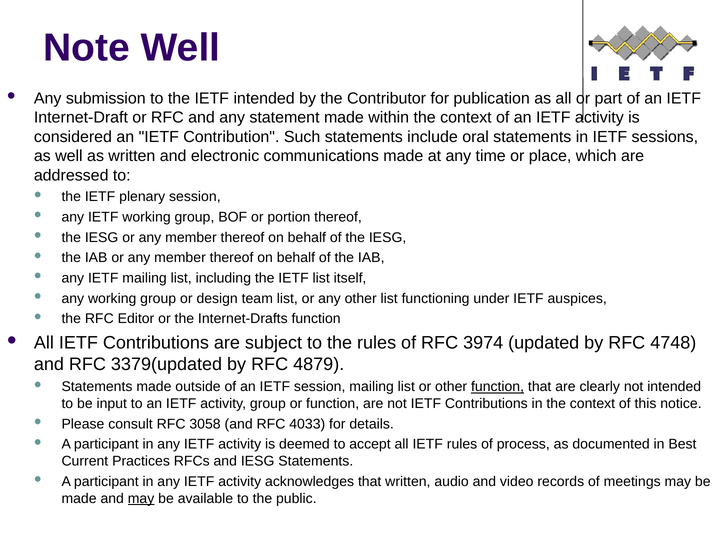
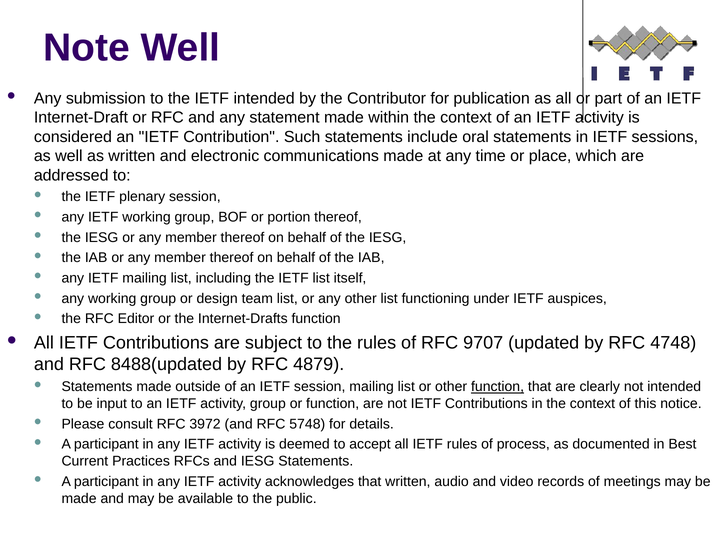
3974: 3974 -> 9707
3379(updated: 3379(updated -> 8488(updated
3058: 3058 -> 3972
4033: 4033 -> 5748
may at (141, 498) underline: present -> none
